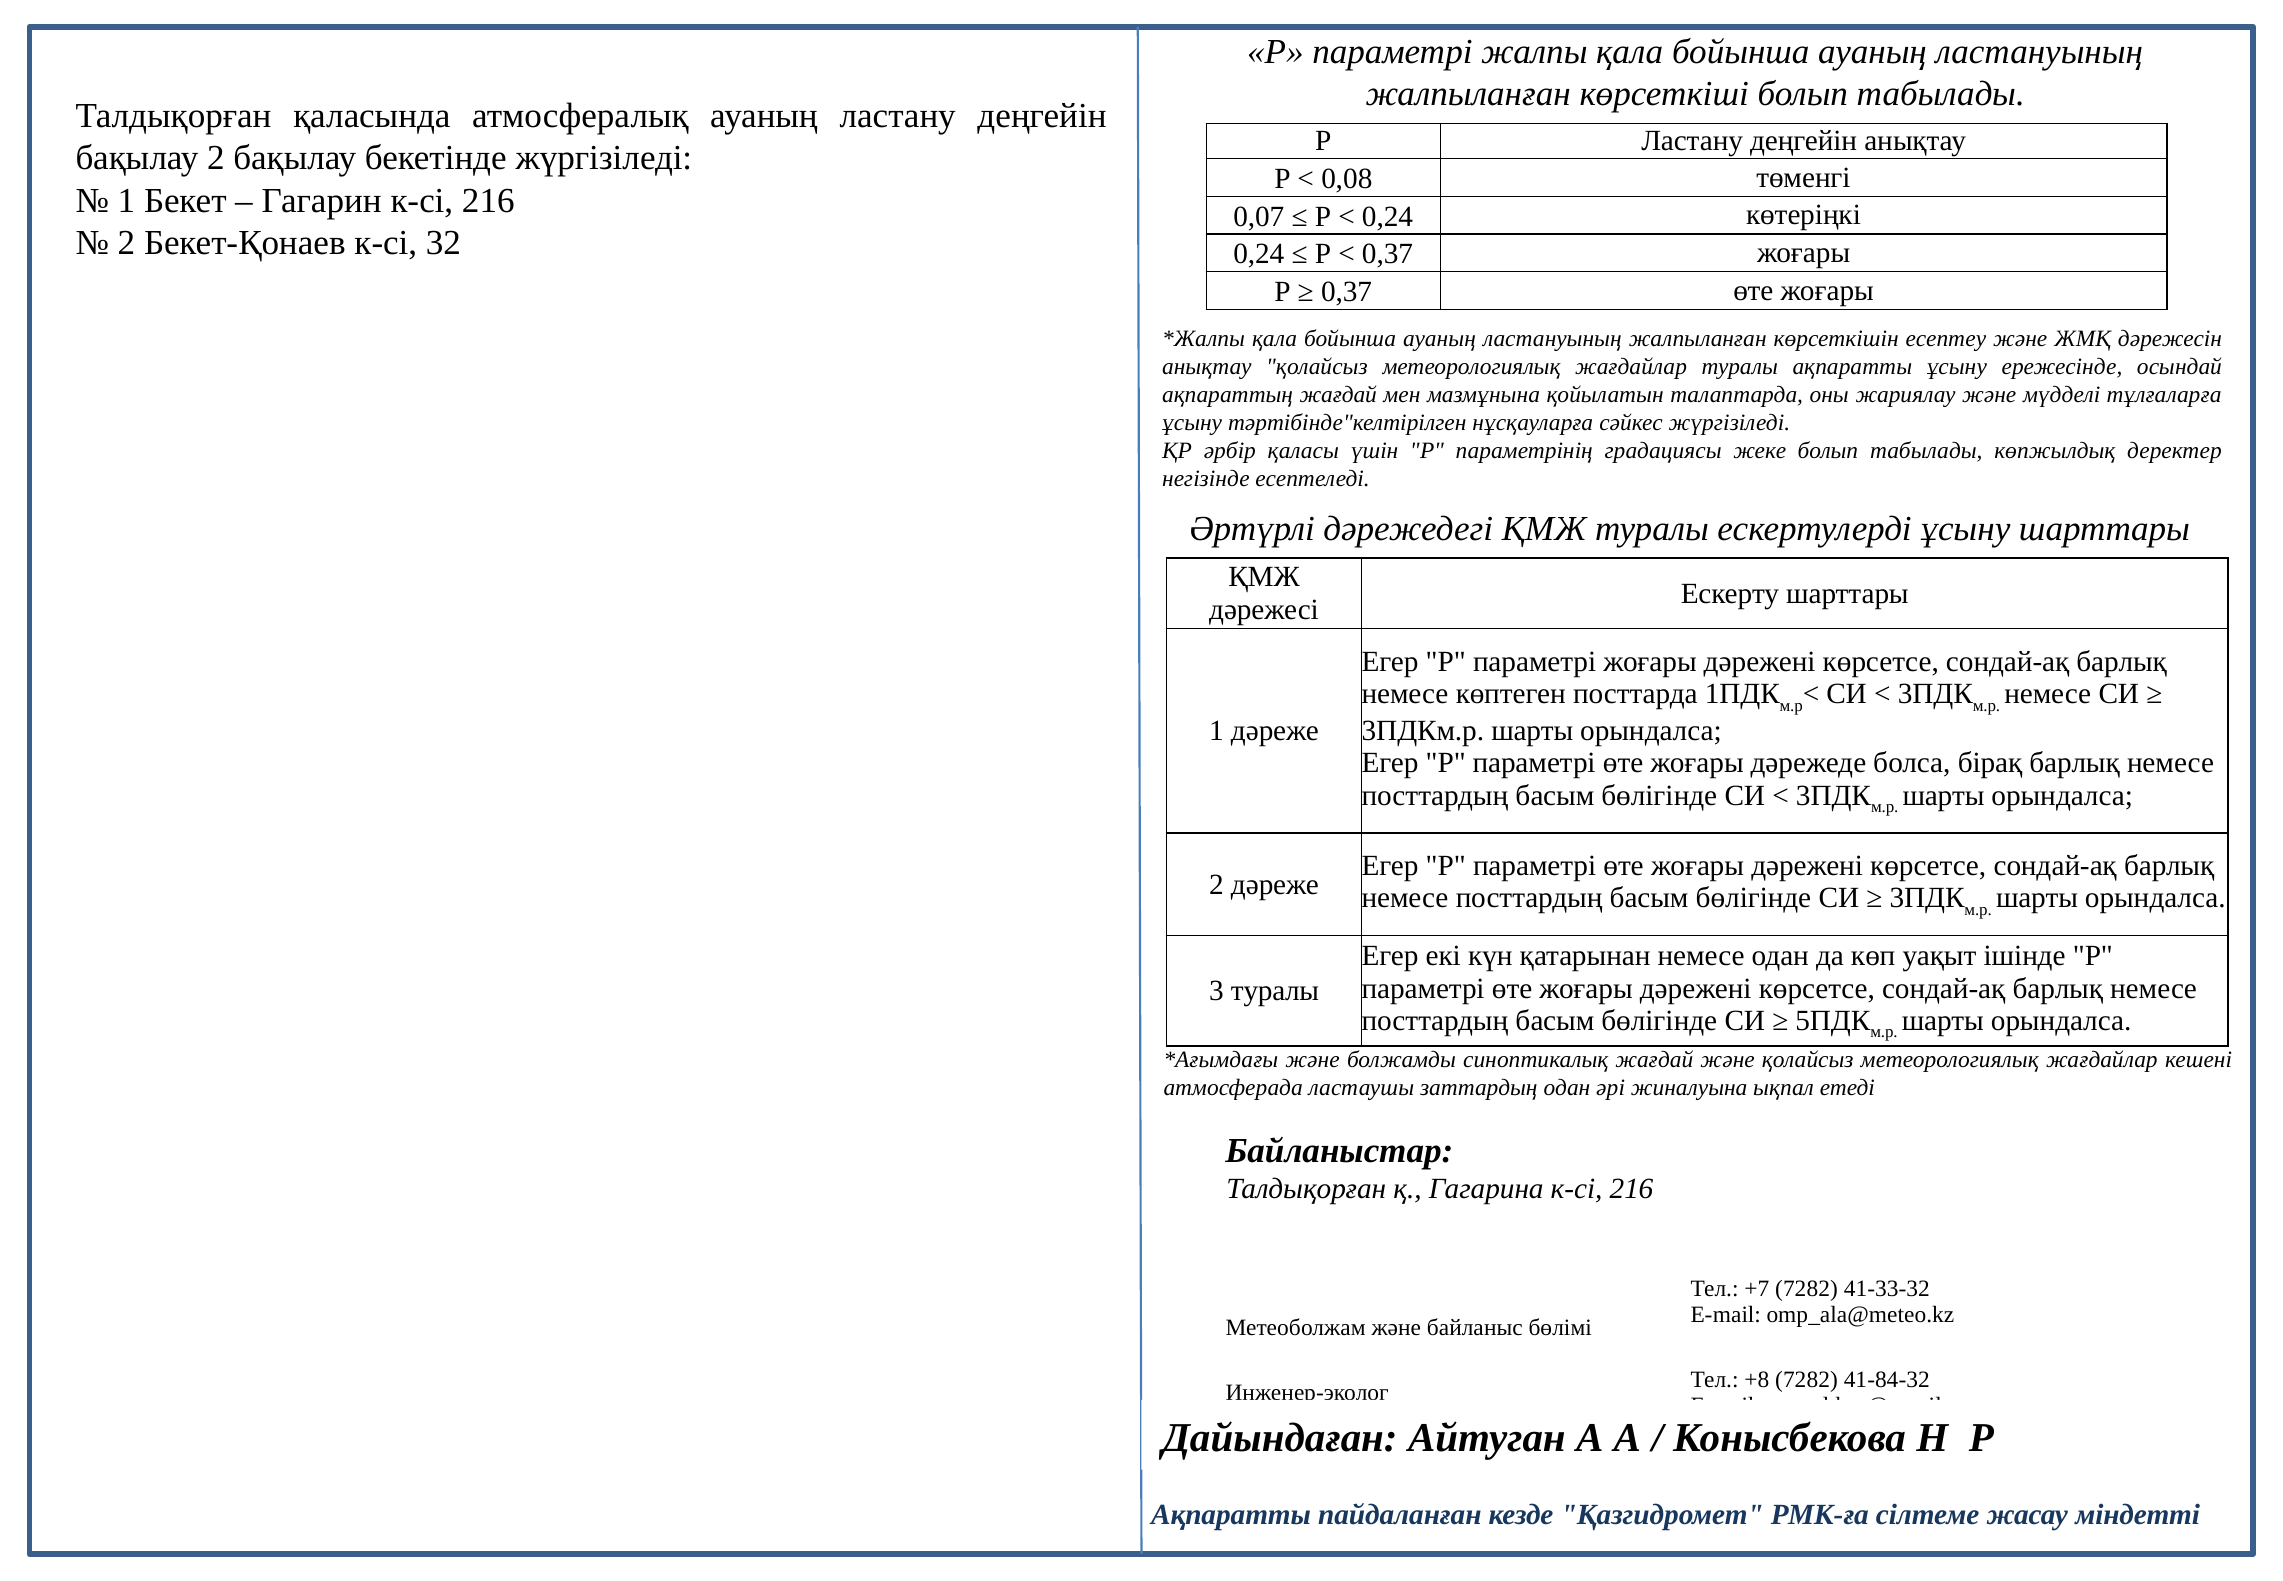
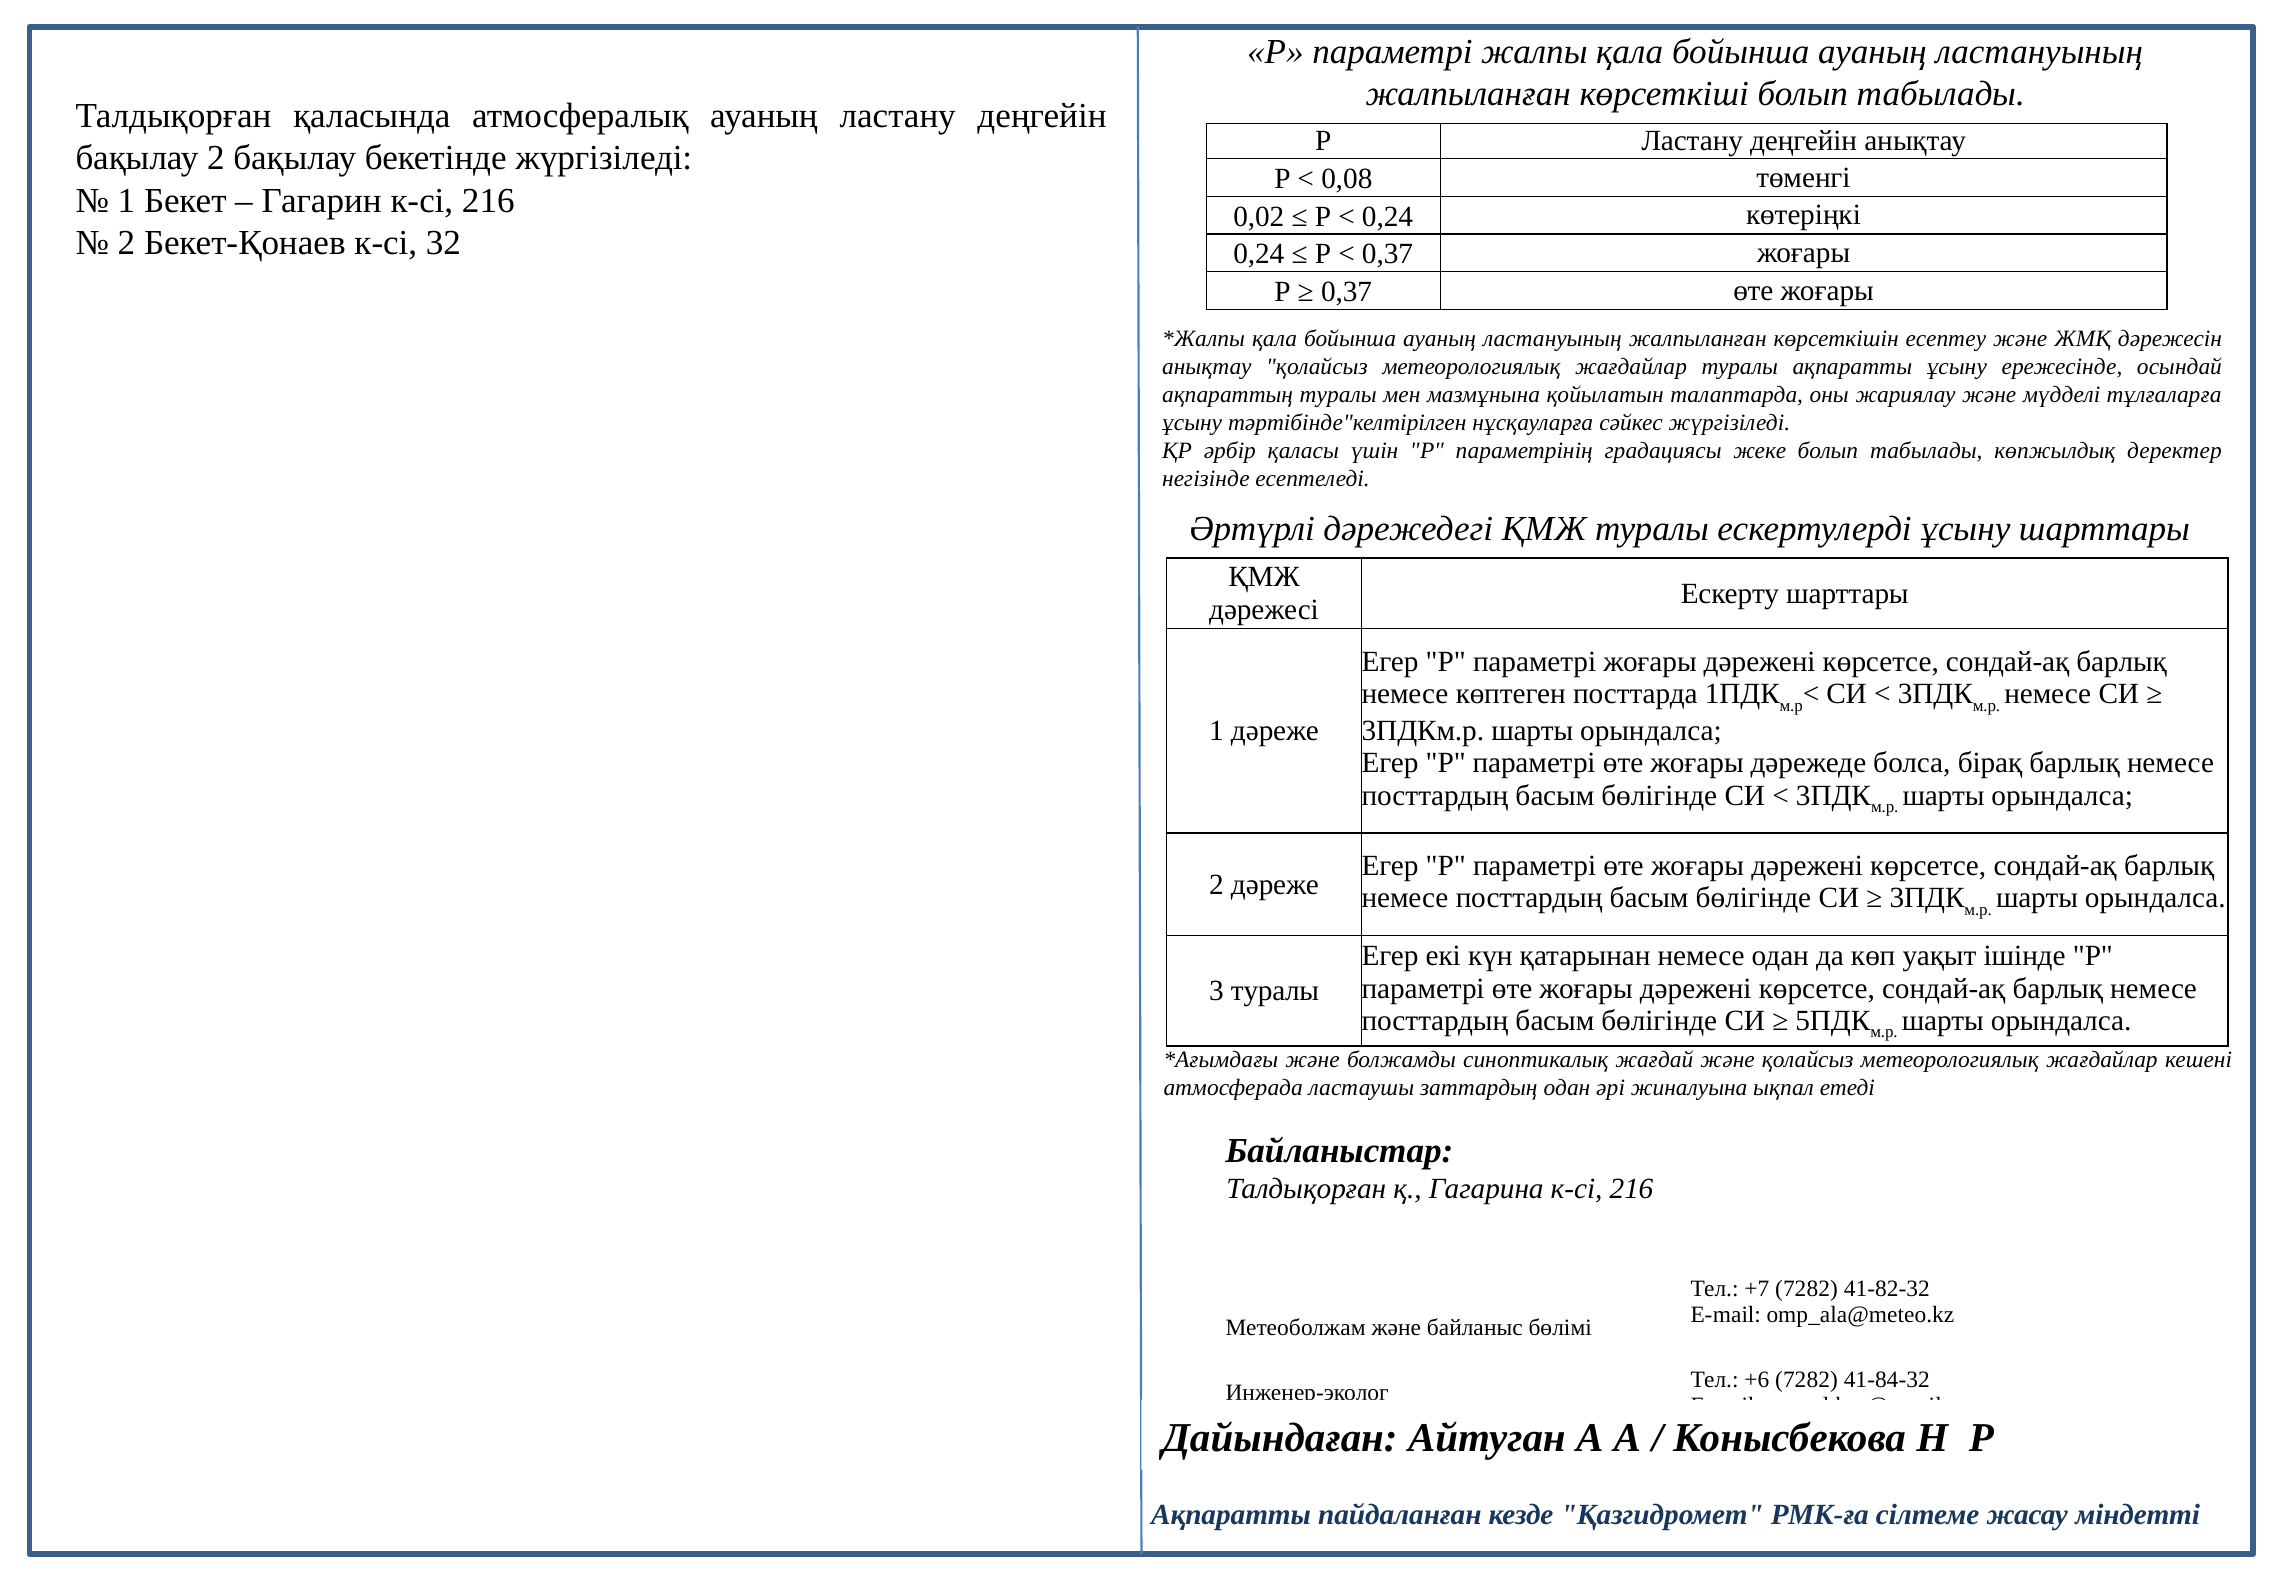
0,07: 0,07 -> 0,02
ақпараттың жағдай: жағдай -> туралы
41-33-32: 41-33-32 -> 41-82-32
+8: +8 -> +6
